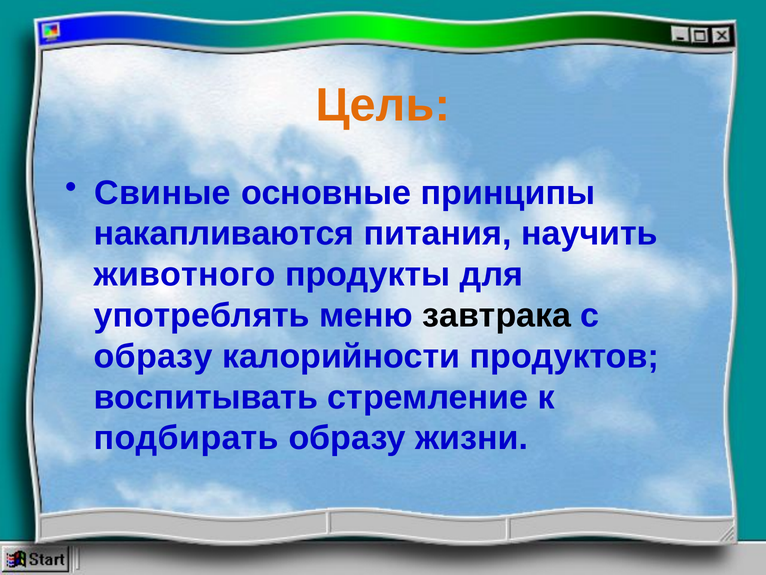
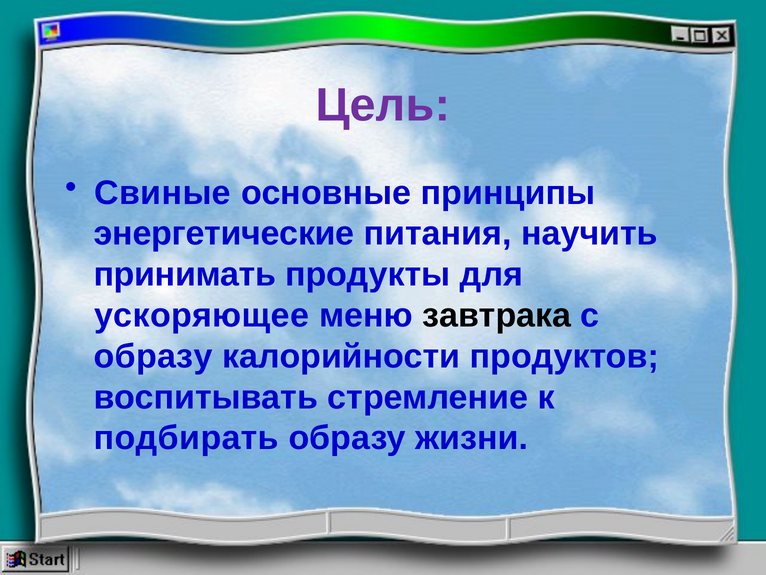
Цель colour: orange -> purple
накапливаются: накапливаются -> энергетические
животного: животного -> принимать
употреблять: употреблять -> ускоряющее
